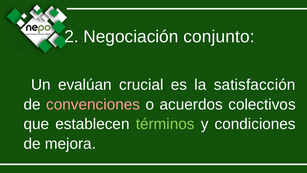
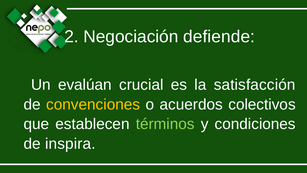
conjunto: conjunto -> defiende
convenciones colour: pink -> yellow
mejora: mejora -> inspira
